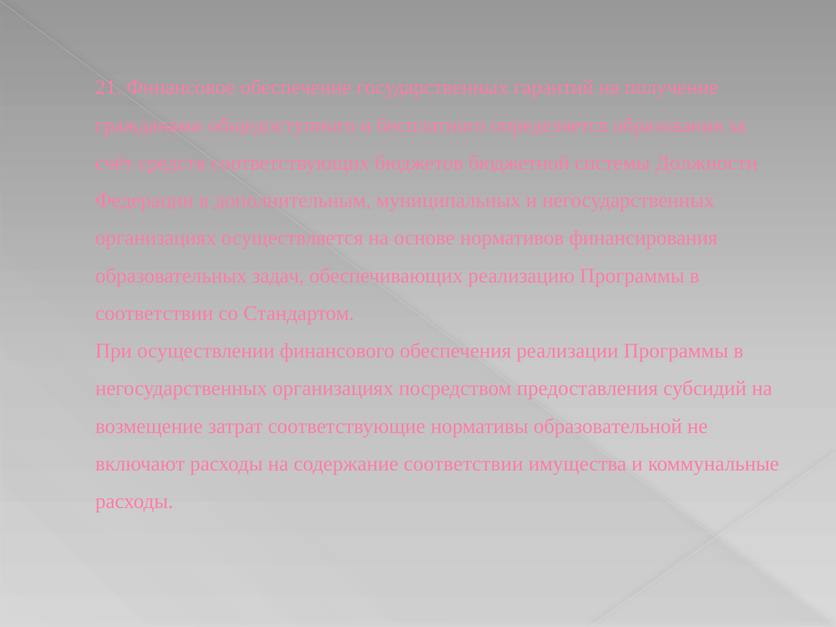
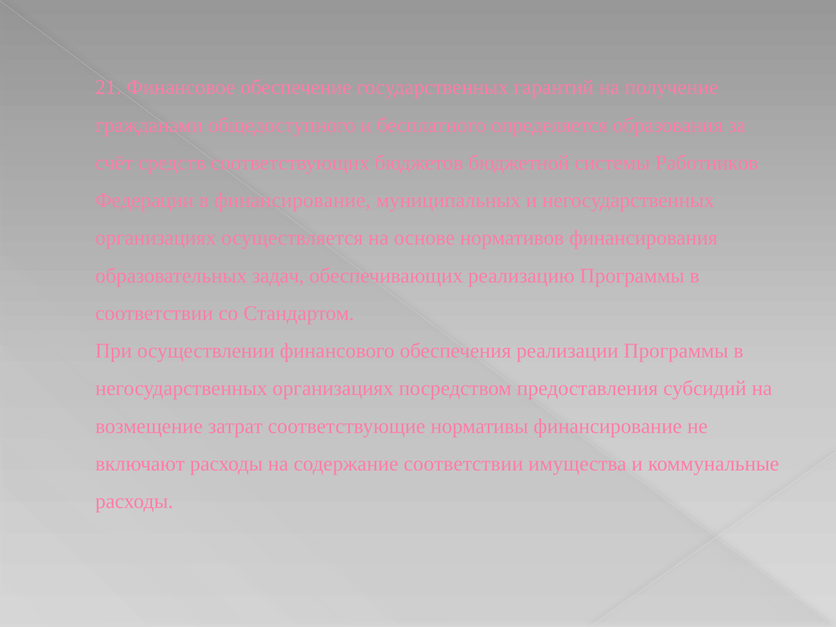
Должности: Должности -> Работников
в дополнительным: дополнительным -> финансирование
нормативы образовательной: образовательной -> финансирование
